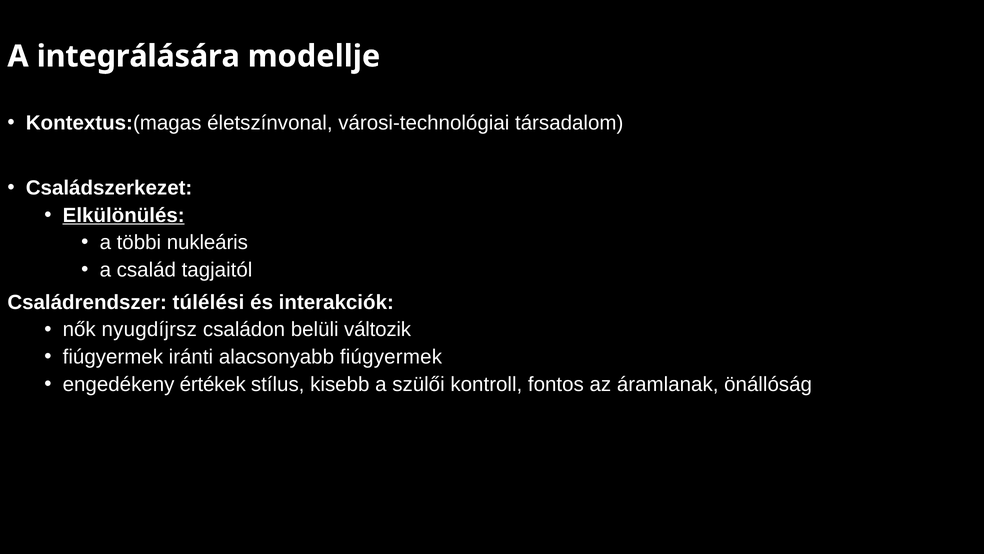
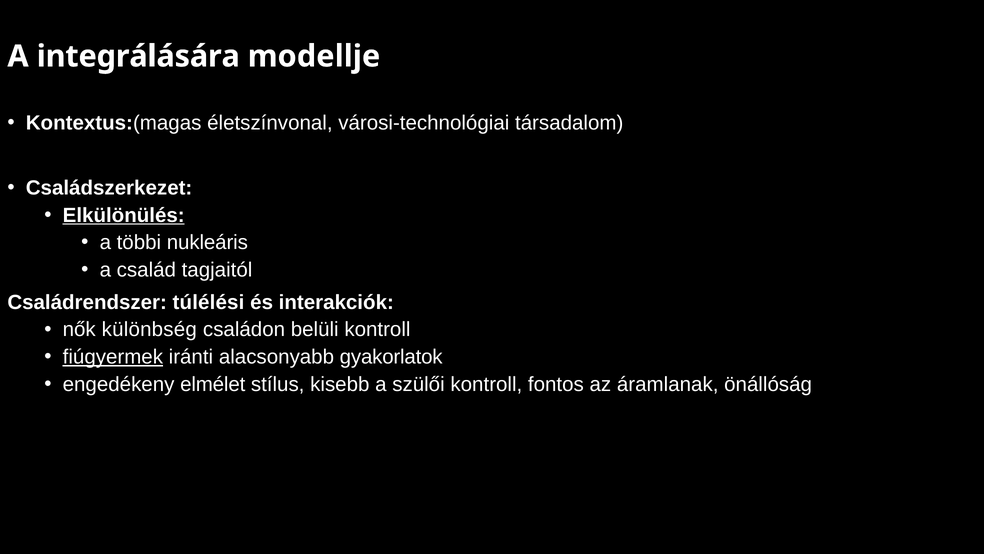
nyugdíjrsz: nyugdíjrsz -> különbség
belüli változik: változik -> kontroll
fiúgyermek at (113, 357) underline: none -> present
alacsonyabb fiúgyermek: fiúgyermek -> gyakorlatok
értékek: értékek -> elmélet
